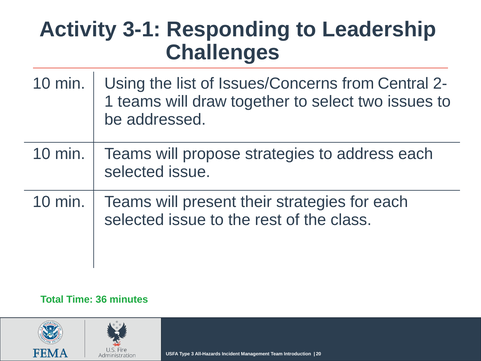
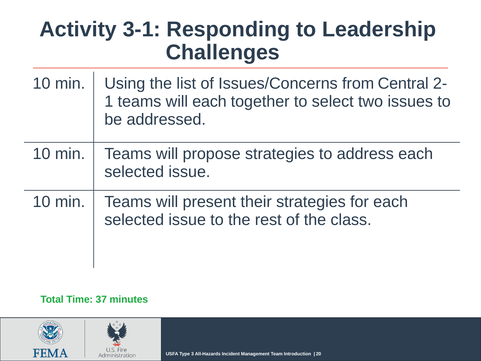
will draw: draw -> each
36: 36 -> 37
